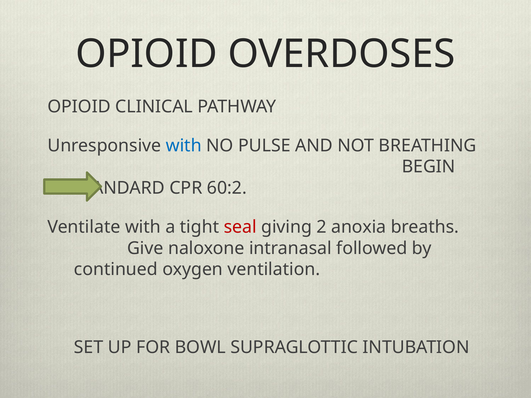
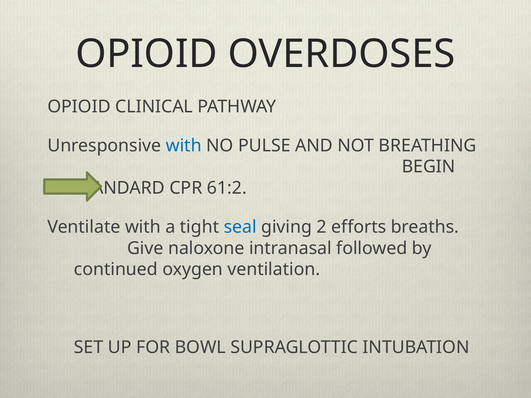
60:2: 60:2 -> 61:2
seal colour: red -> blue
anoxia: anoxia -> efforts
